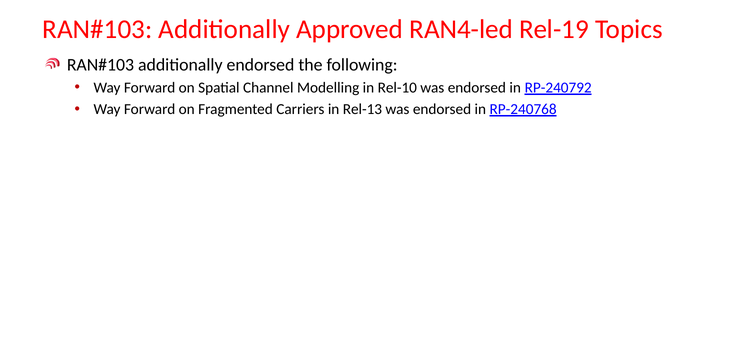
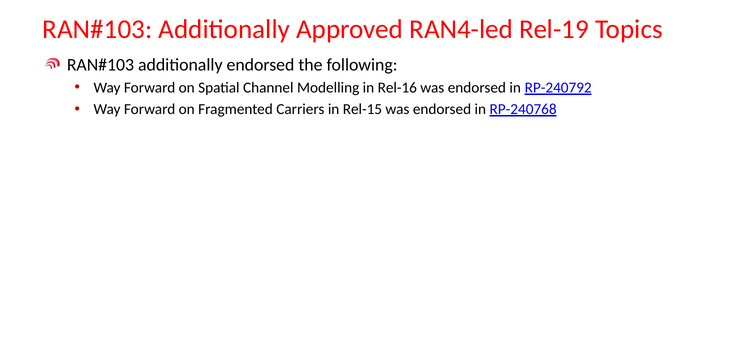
Rel-10: Rel-10 -> Rel-16
Rel-13: Rel-13 -> Rel-15
